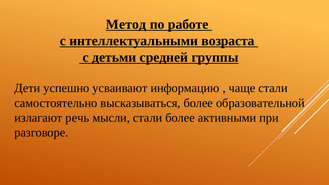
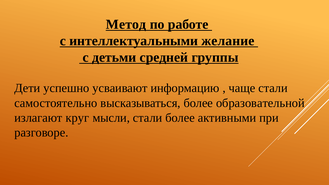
возраста: возраста -> желание
речь: речь -> круг
